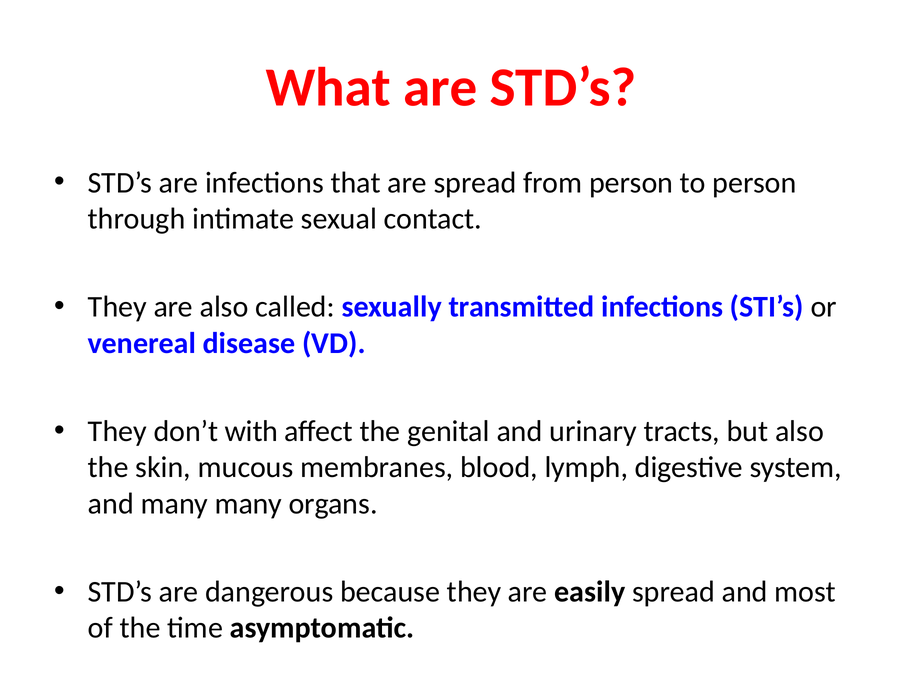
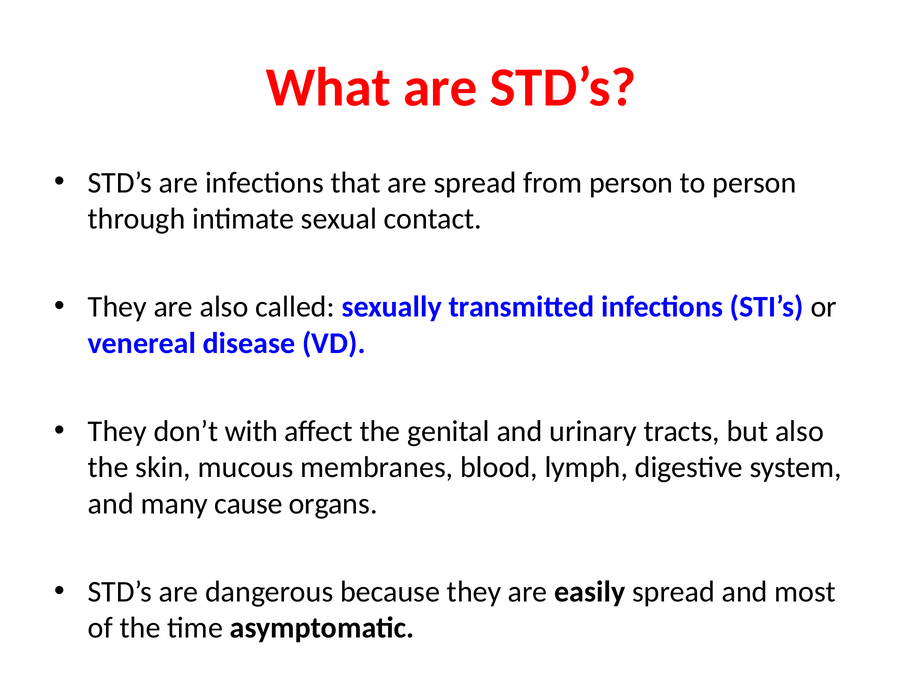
many many: many -> cause
